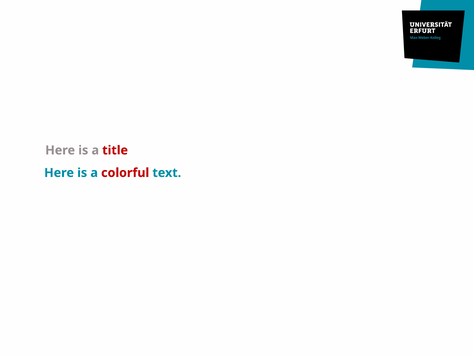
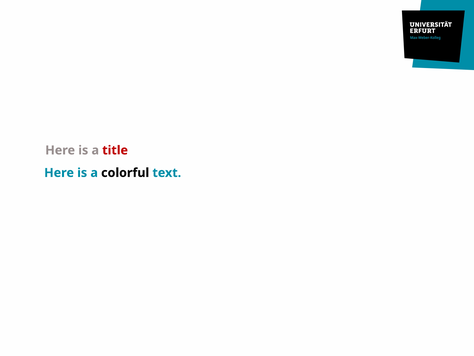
colorful colour: red -> black
